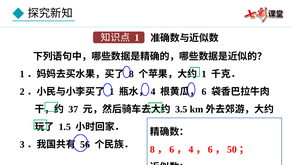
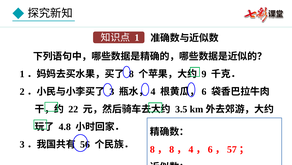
1 at (204, 74): 1 -> 9
1 at (112, 91): 1 -> 3
37: 37 -> 22
1.5: 1.5 -> 4.8
6 at (172, 149): 6 -> 8
50: 50 -> 57
